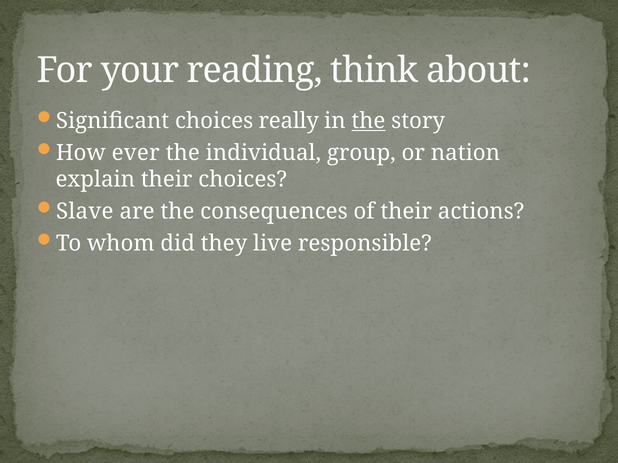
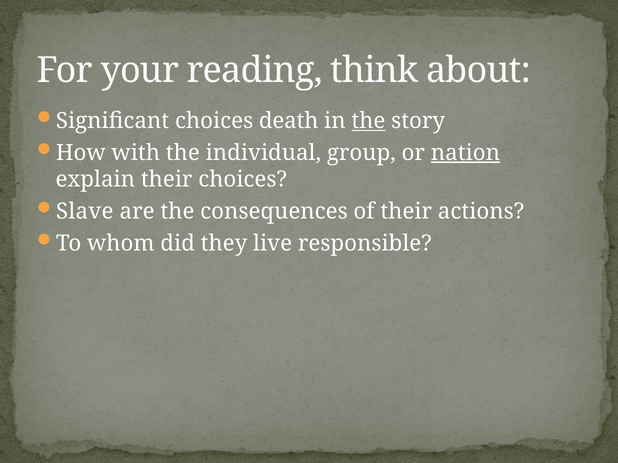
really: really -> death
ever: ever -> with
nation underline: none -> present
